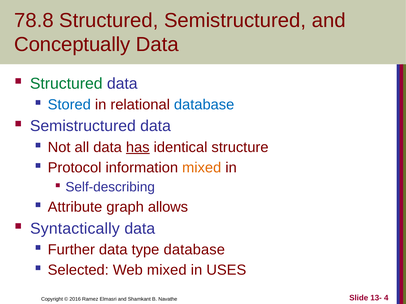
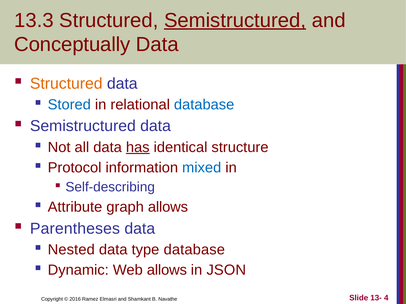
78.8: 78.8 -> 13.3
Semistructured at (235, 20) underline: none -> present
Structured at (66, 84) colour: green -> orange
mixed at (202, 168) colour: orange -> blue
Syntactically: Syntactically -> Parentheses
Further: Further -> Nested
Selected: Selected -> Dynamic
Web mixed: mixed -> allows
USES: USES -> JSON
